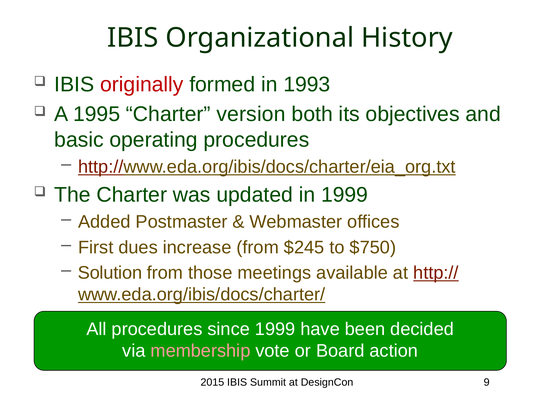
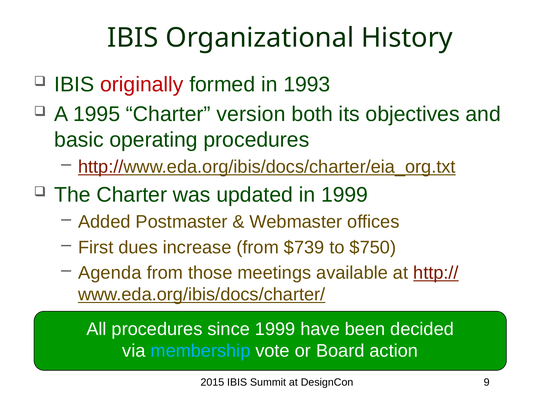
$245: $245 -> $739
Solution: Solution -> Agenda
membership colour: pink -> light blue
